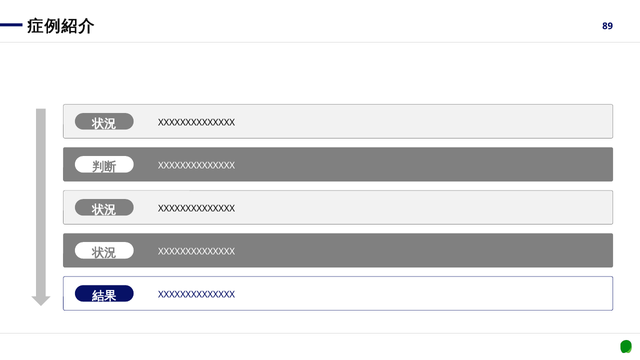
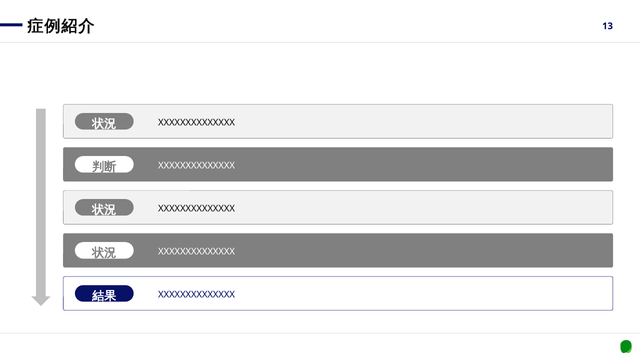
89: 89 -> 13
